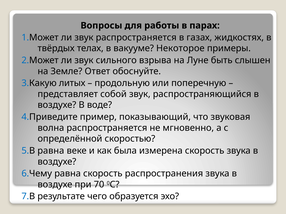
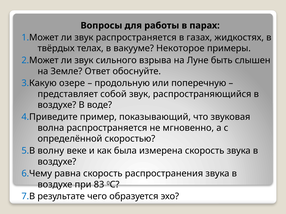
литых: литых -> озере
5.В равна: равна -> волну
70: 70 -> 83
